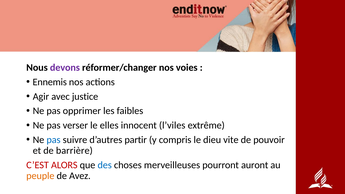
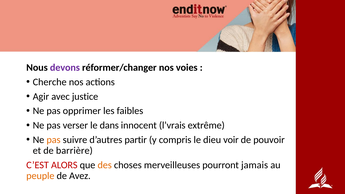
Ennemis: Ennemis -> Cherche
elles: elles -> dans
l’viles: l’viles -> l’vrais
pas at (54, 140) colour: blue -> orange
vite: vite -> voir
des colour: blue -> orange
auront: auront -> jamais
